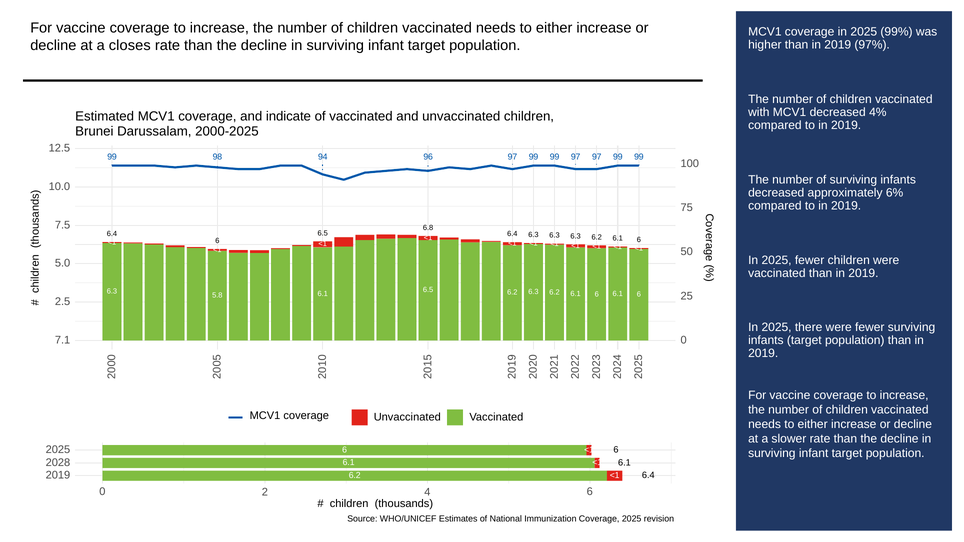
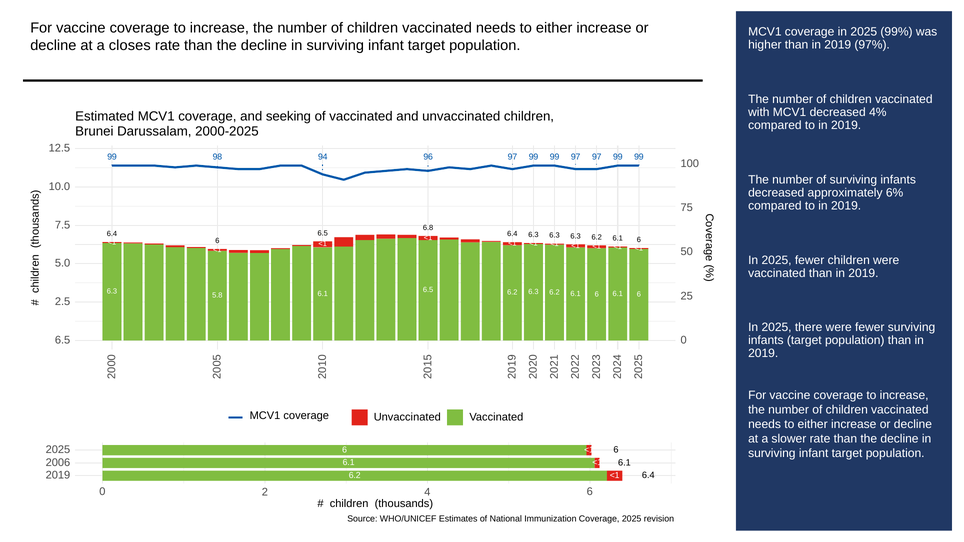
indicate: indicate -> seeking
7.1 at (63, 340): 7.1 -> 6.5
2028: 2028 -> 2006
